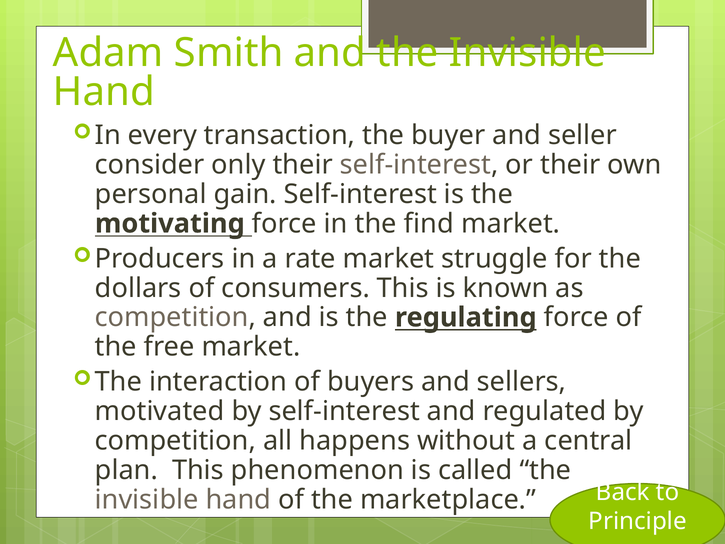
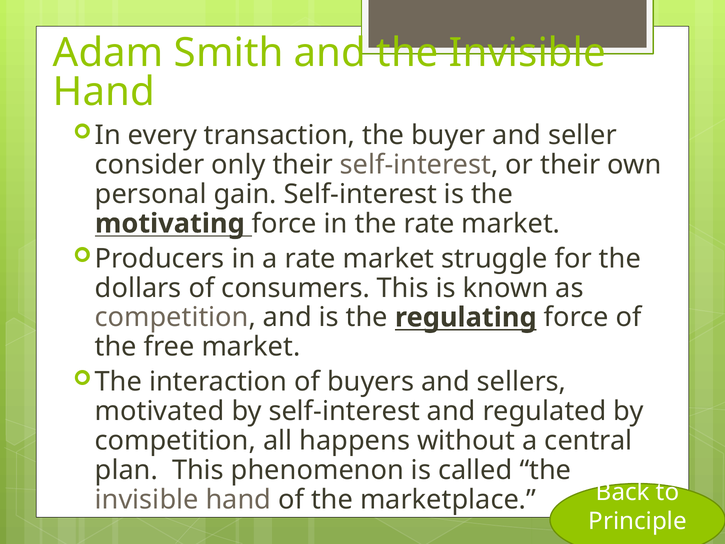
the find: find -> rate
